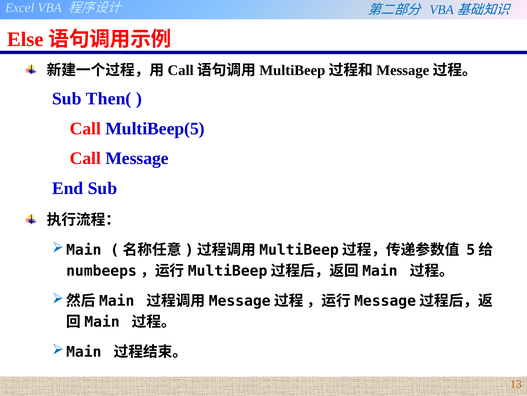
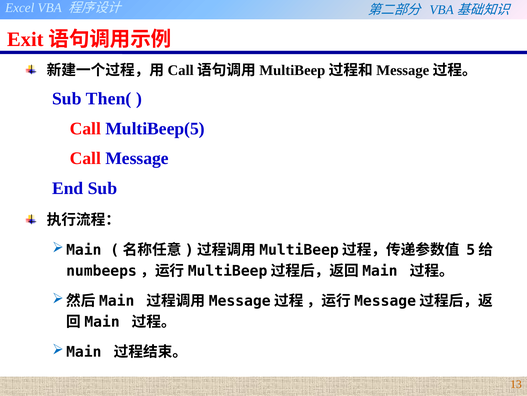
Else: Else -> Exit
